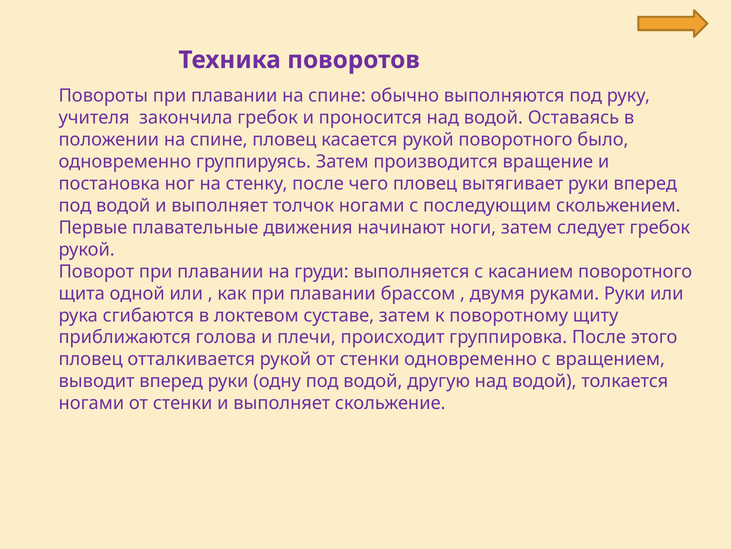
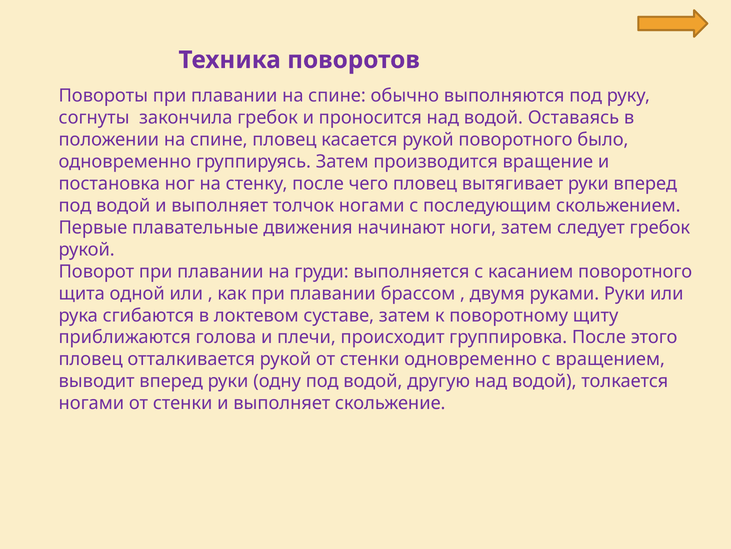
учителя: учителя -> согнуты
